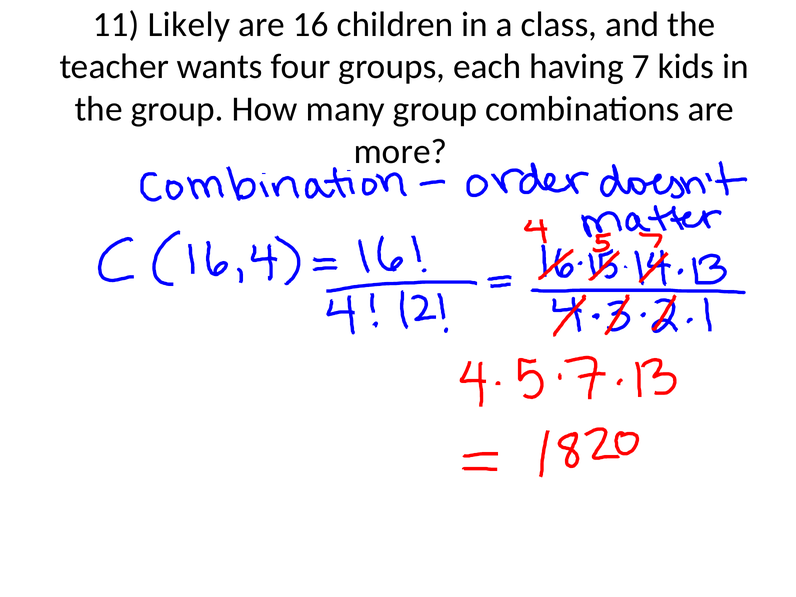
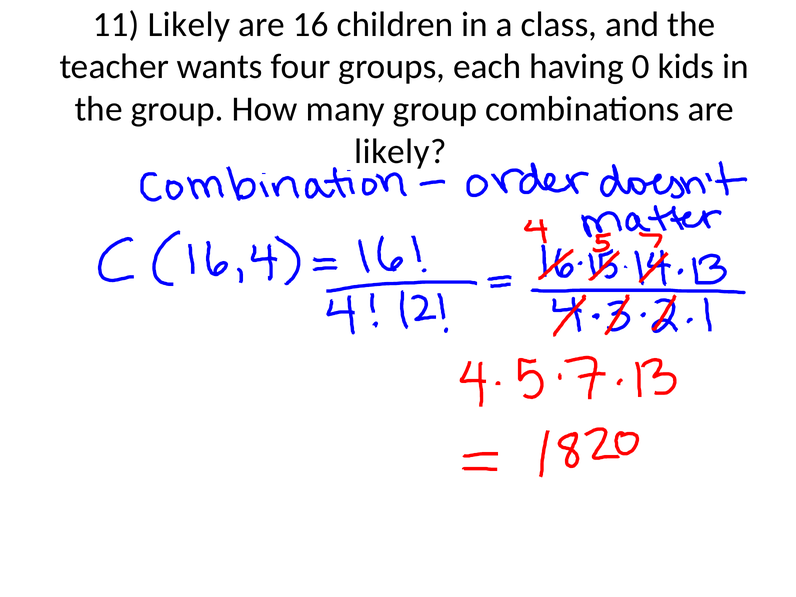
7: 7 -> 0
more at (400, 152): more -> likely
